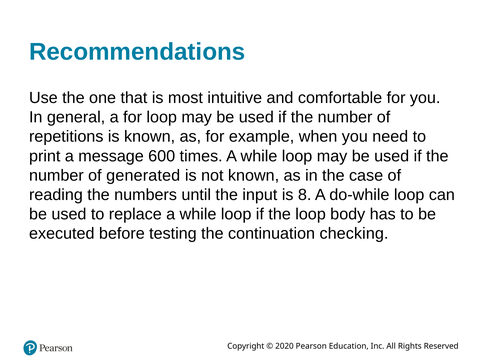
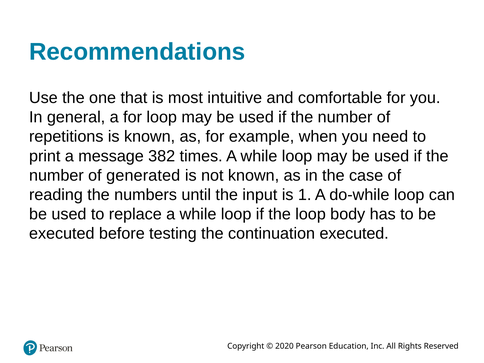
600: 600 -> 382
8: 8 -> 1
continuation checking: checking -> executed
